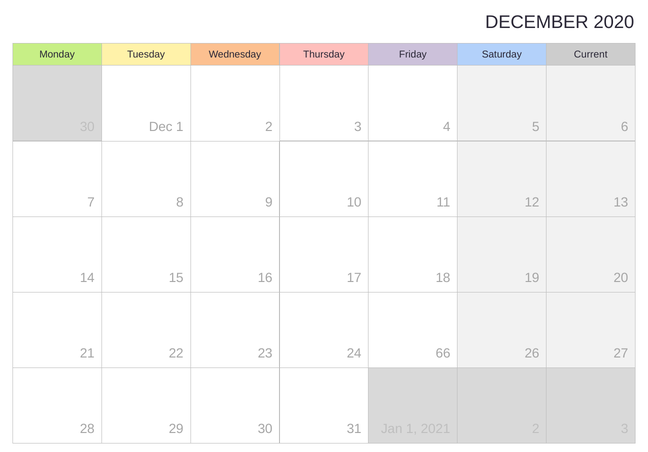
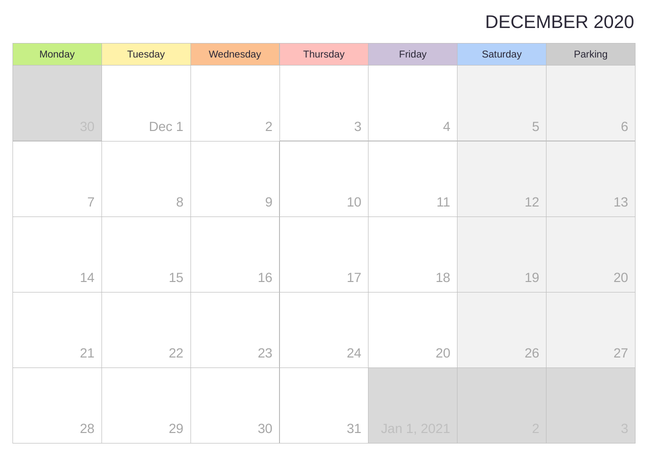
Current: Current -> Parking
24 66: 66 -> 20
